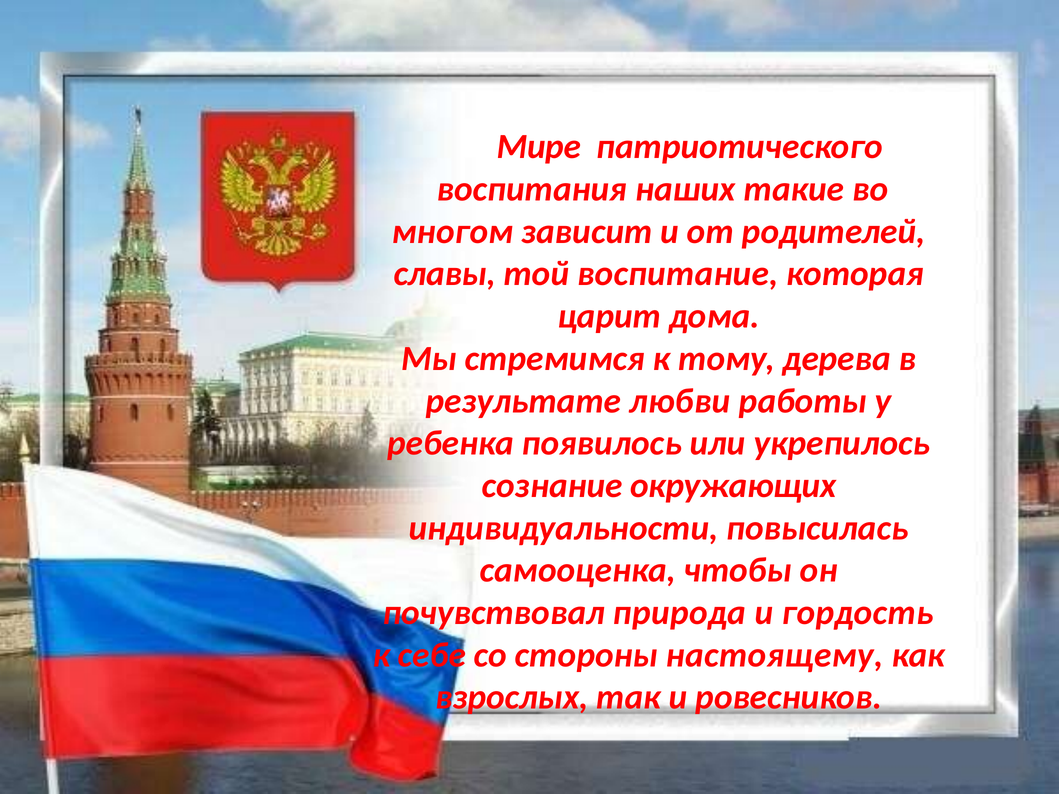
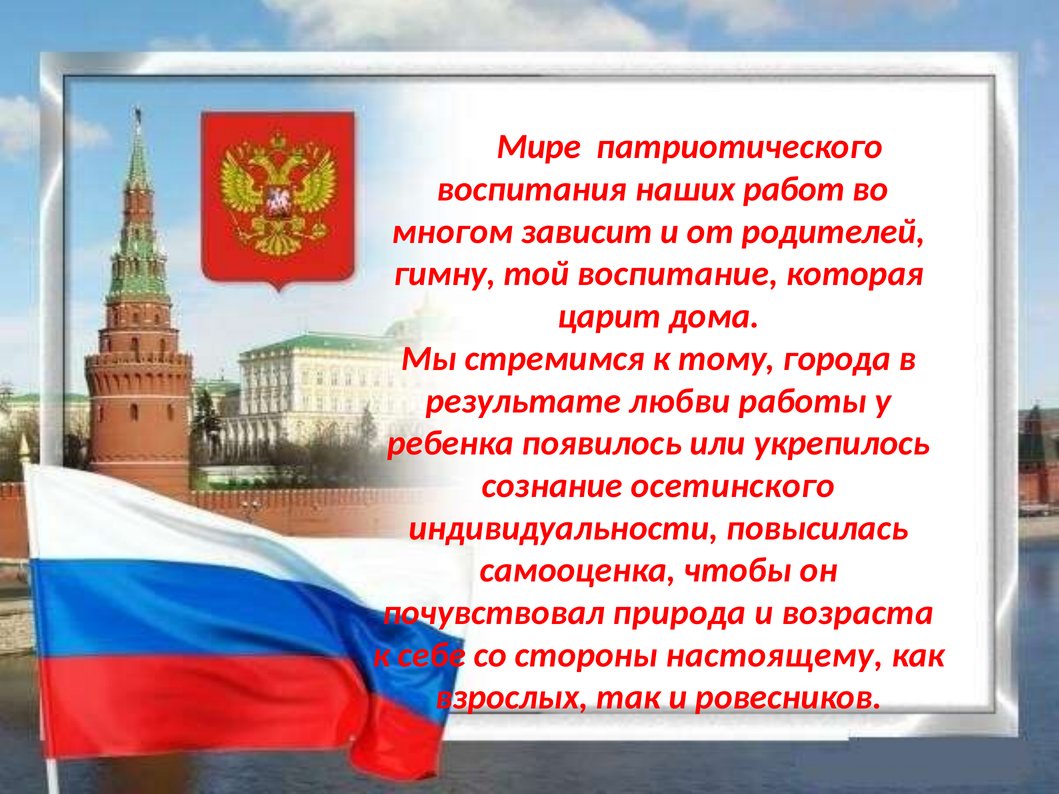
такие: такие -> работ
славы: славы -> гимну
дерева: дерева -> города
окружающих: окружающих -> осетинского
гордость: гордость -> возраста
